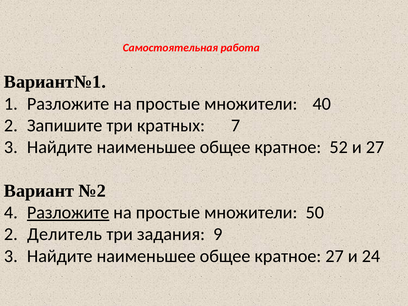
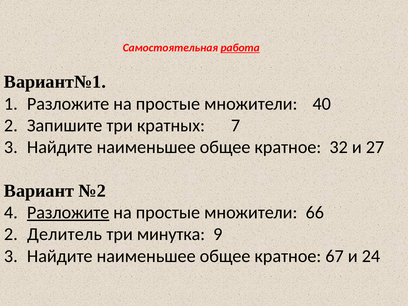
работа underline: none -> present
52: 52 -> 32
50: 50 -> 66
задания: задания -> минутка
кратное 27: 27 -> 67
